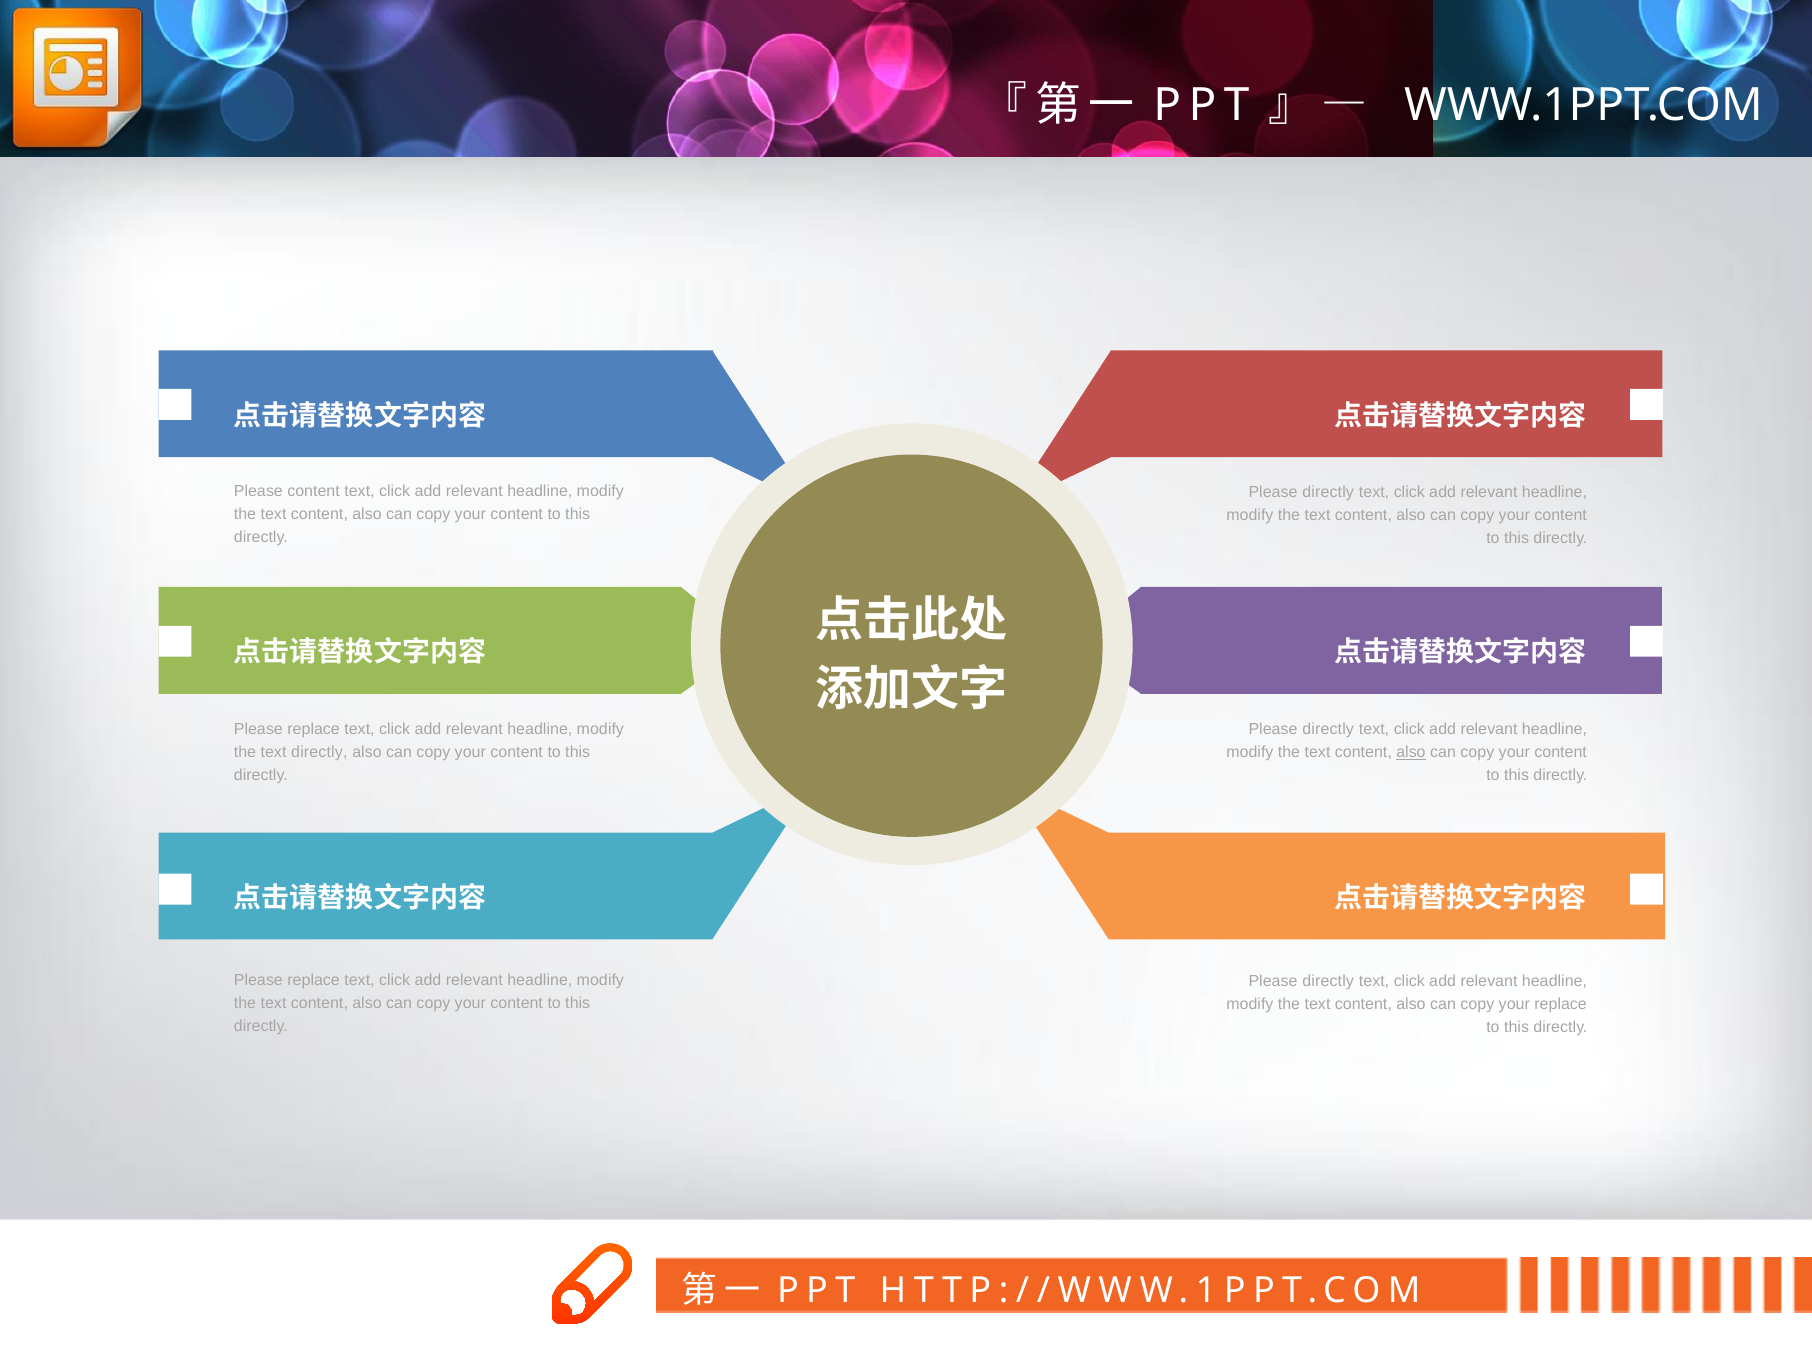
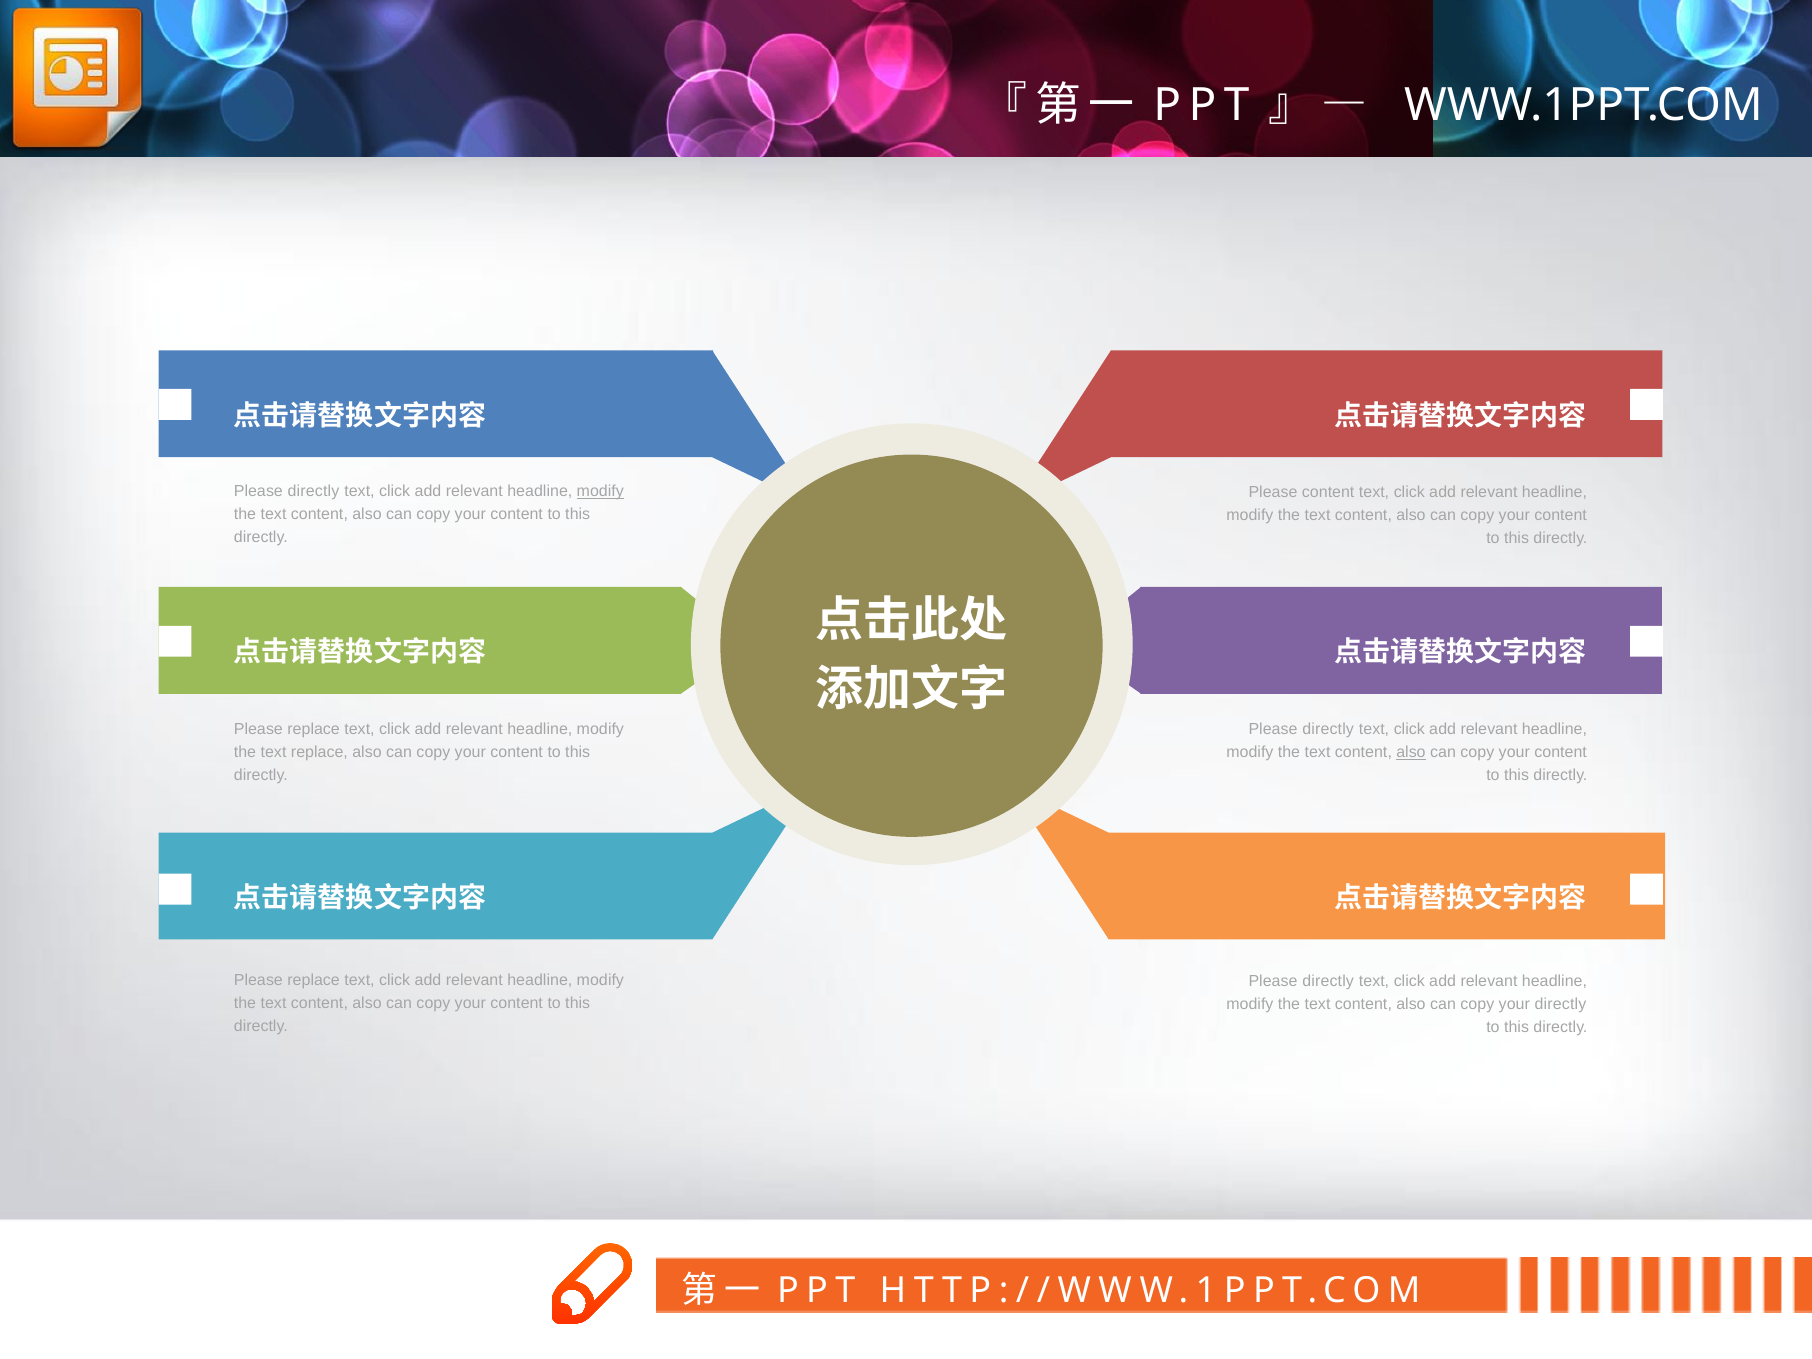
content at (314, 492): content -> directly
modify at (600, 492) underline: none -> present
directly at (1328, 492): directly -> content
text directly: directly -> replace
your replace: replace -> directly
